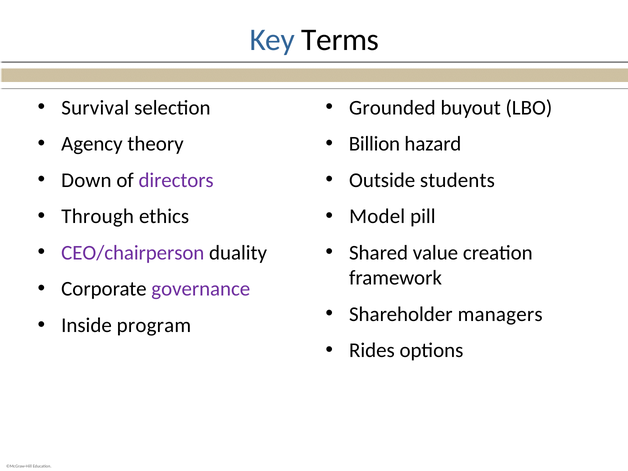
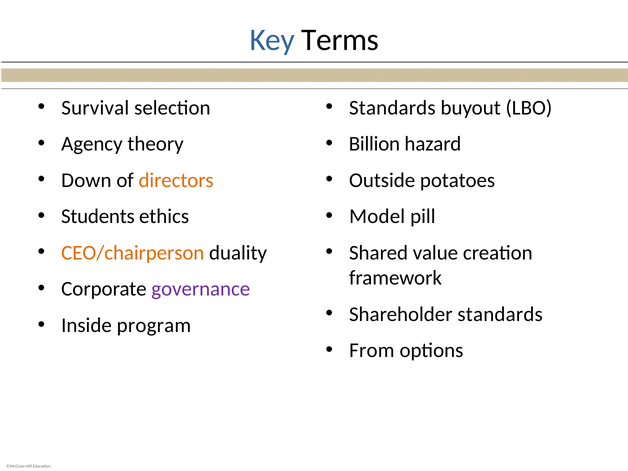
Grounded at (392, 108): Grounded -> Standards
directors colour: purple -> orange
students: students -> potatoes
Through: Through -> Students
CEO/chairperson colour: purple -> orange
Shareholder managers: managers -> standards
Rides: Rides -> From
